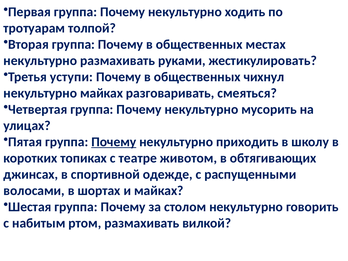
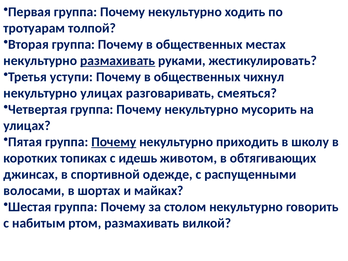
размахивать at (118, 61) underline: none -> present
некультурно майках: майках -> улицах
театре: театре -> идешь
